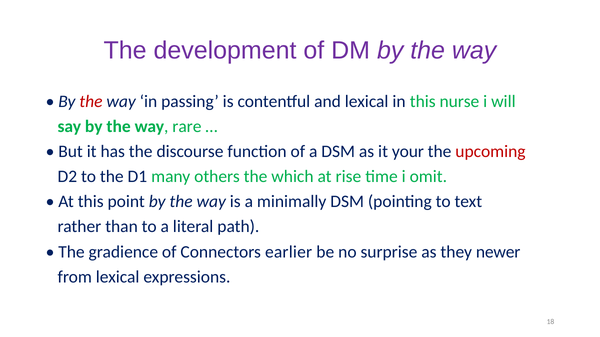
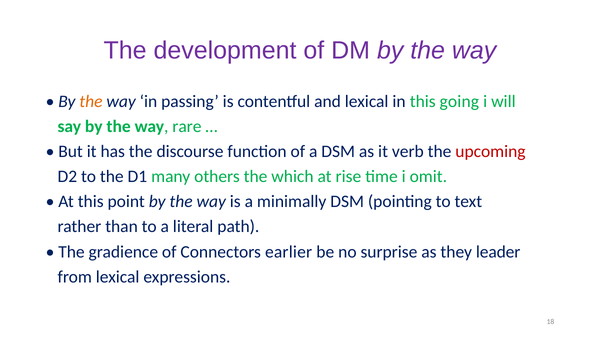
the at (91, 101) colour: red -> orange
nurse: nurse -> going
your: your -> verb
newer: newer -> leader
